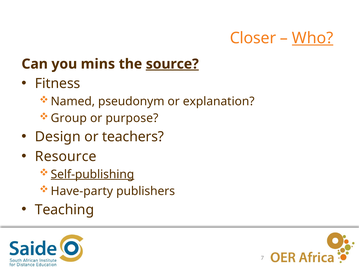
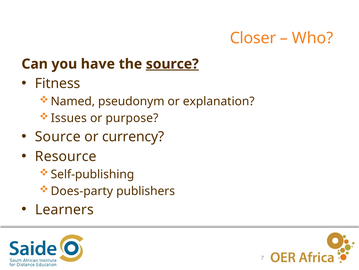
Who underline: present -> none
mins: mins -> have
Group: Group -> Issues
Design at (58, 136): Design -> Source
teachers: teachers -> currency
Self-publishing underline: present -> none
Have-party: Have-party -> Does-party
Teaching: Teaching -> Learners
